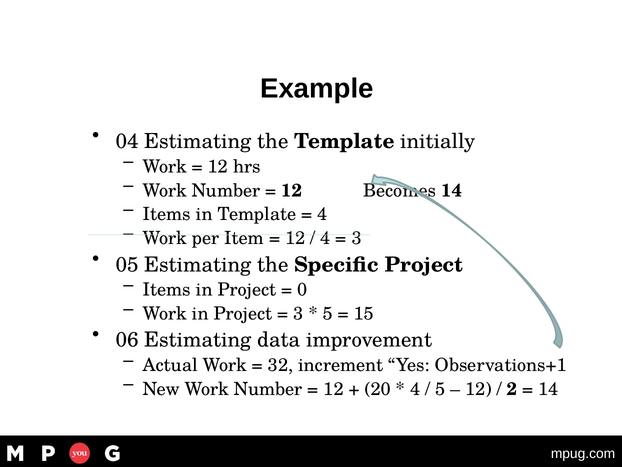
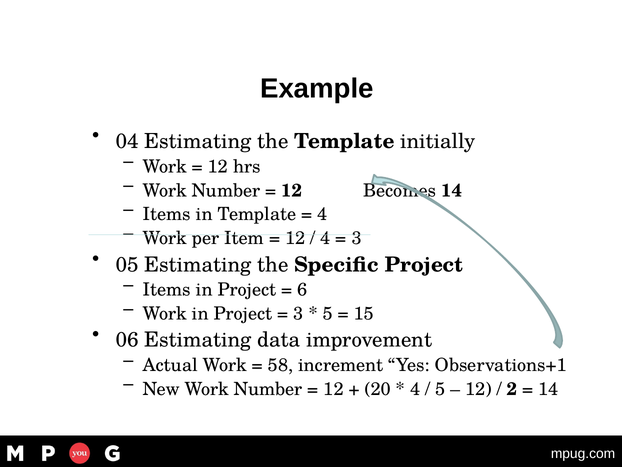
0: 0 -> 6
32: 32 -> 58
